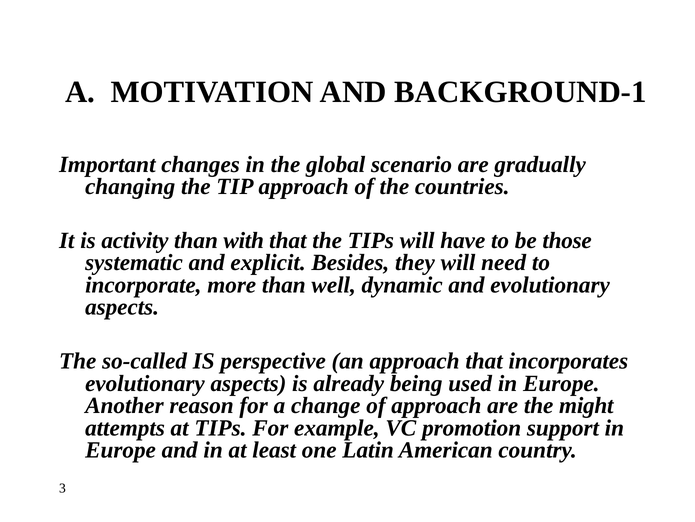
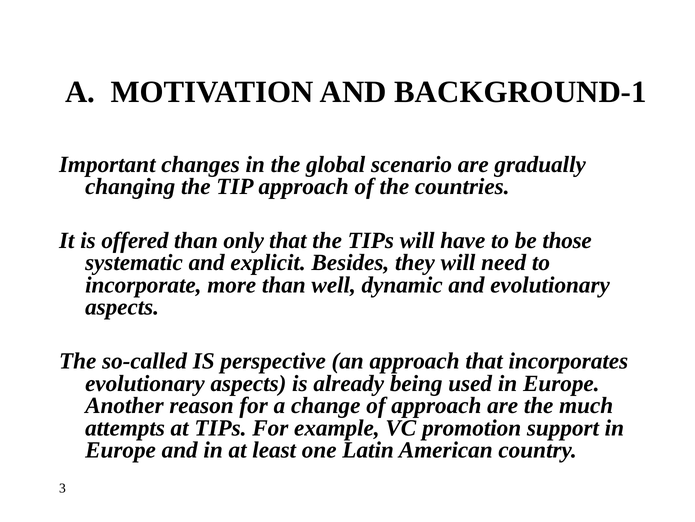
activity: activity -> offered
with: with -> only
might: might -> much
